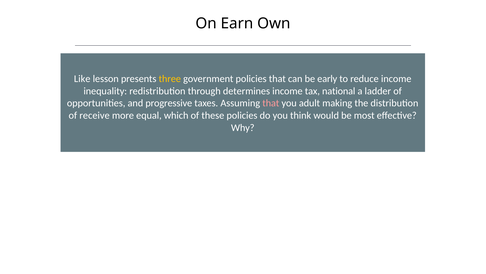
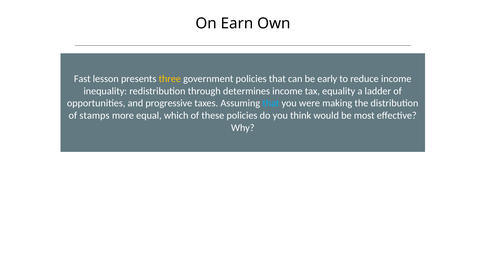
Like: Like -> Fast
national: national -> equality
that at (271, 103) colour: pink -> light blue
adult: adult -> were
receive: receive -> stamps
